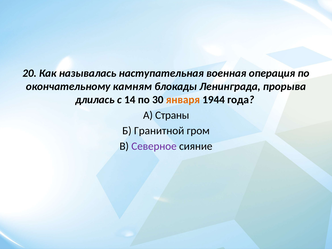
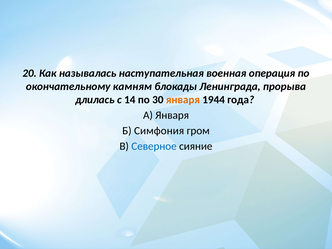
А Страны: Страны -> Января
Гранитной: Гранитной -> Симфония
Северное colour: purple -> blue
